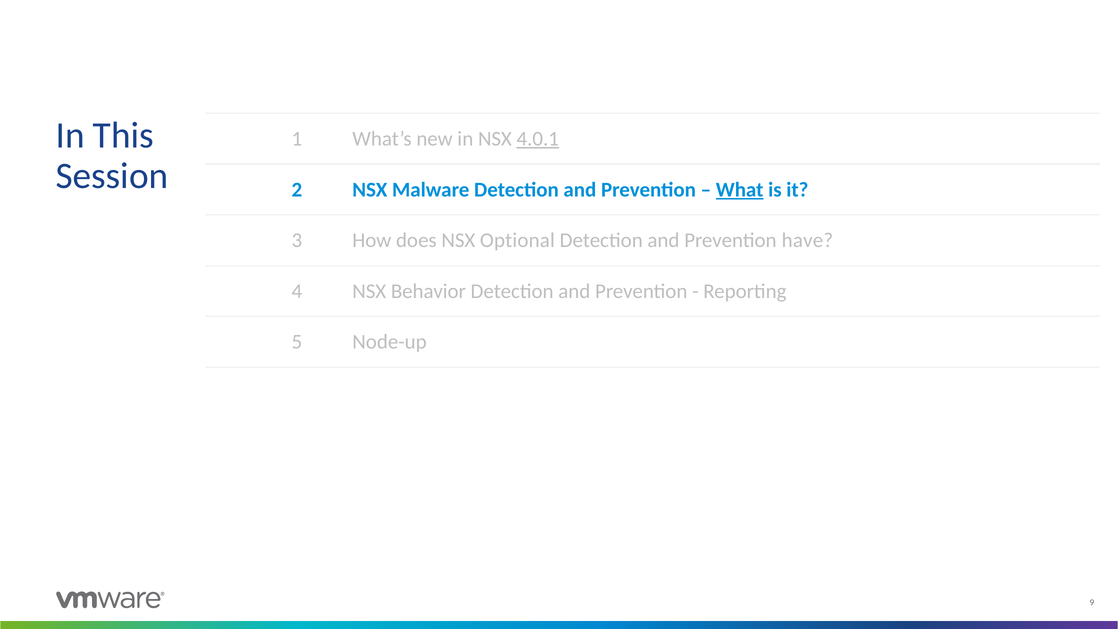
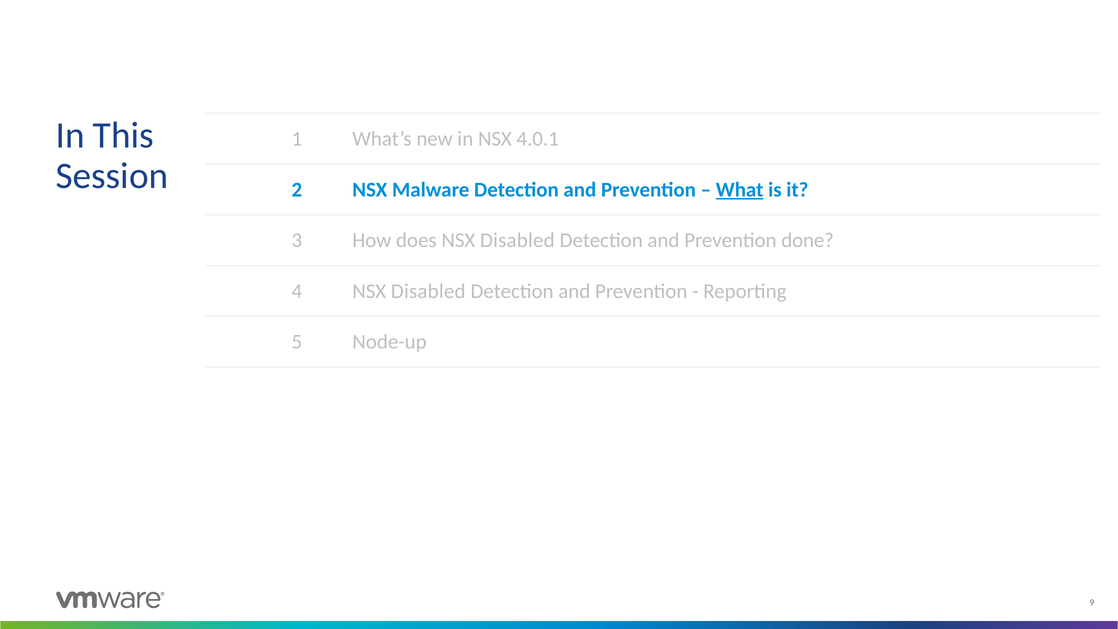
4.0.1 underline: present -> none
does NSX Optional: Optional -> Disabled
have: have -> done
4 NSX Behavior: Behavior -> Disabled
